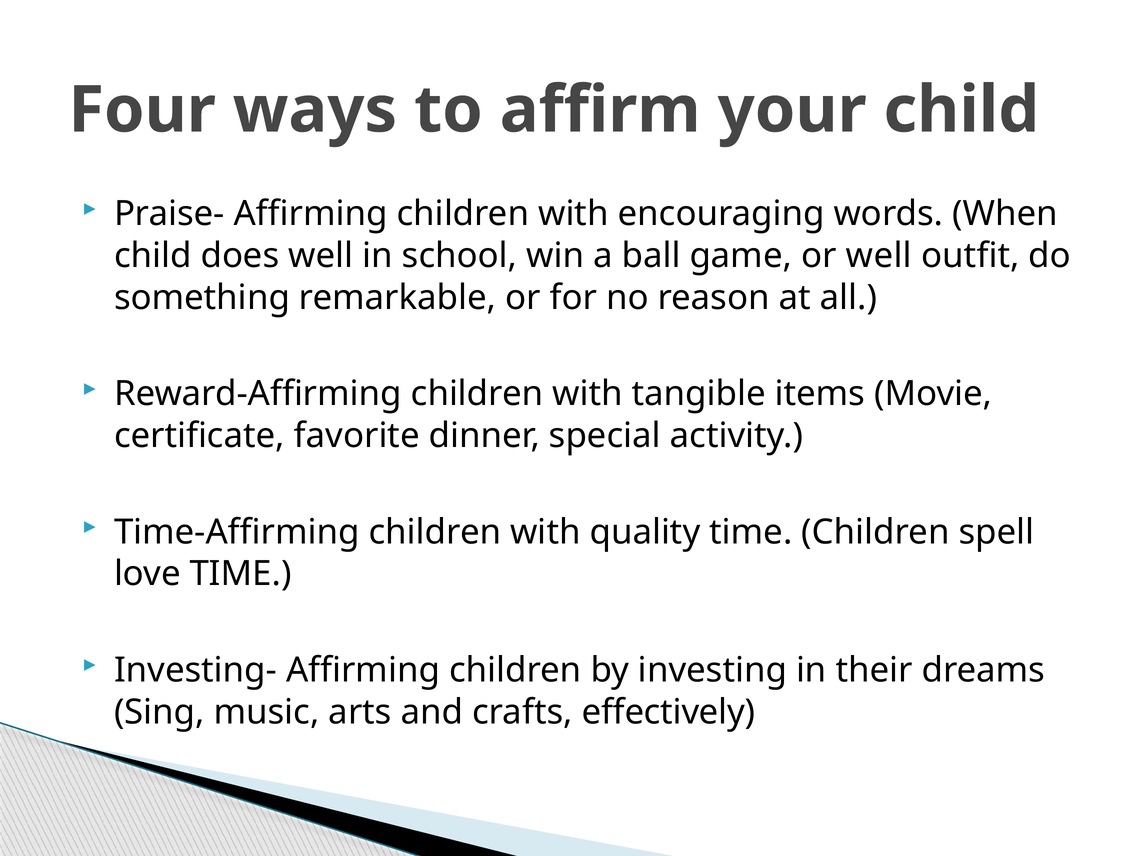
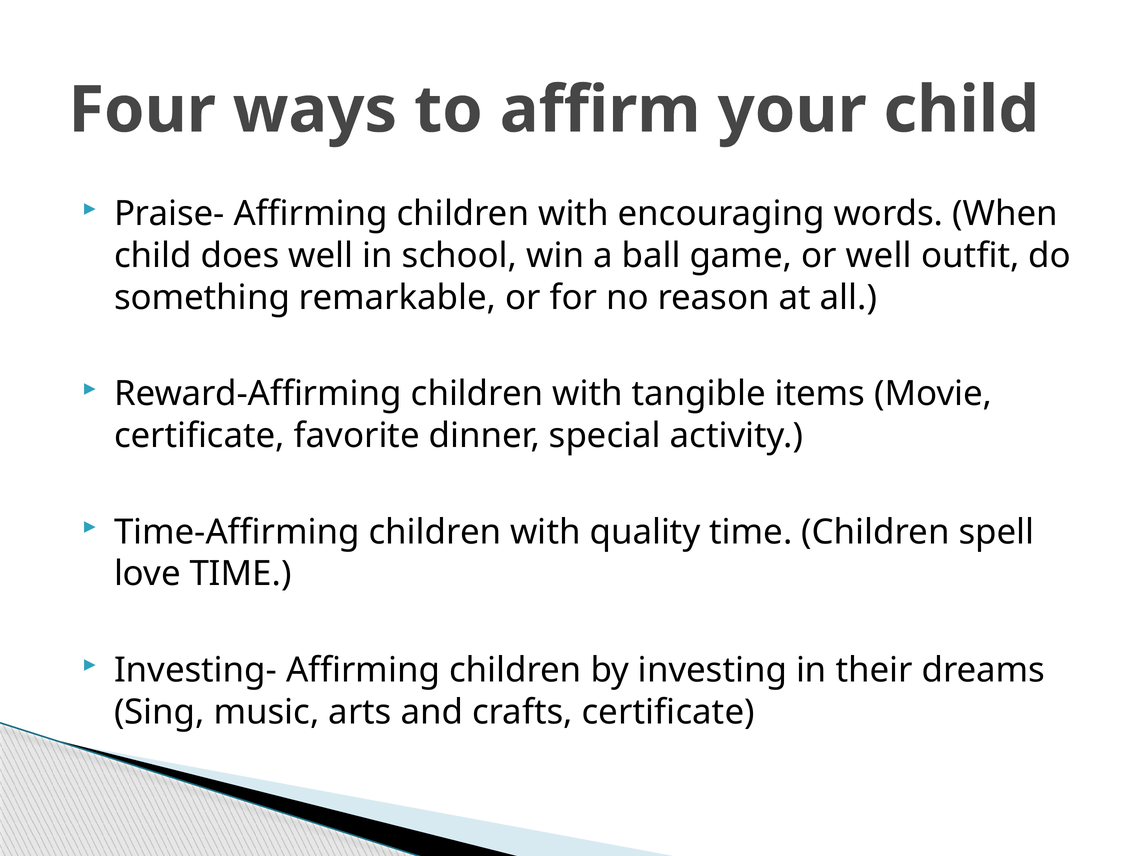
crafts effectively: effectively -> certificate
